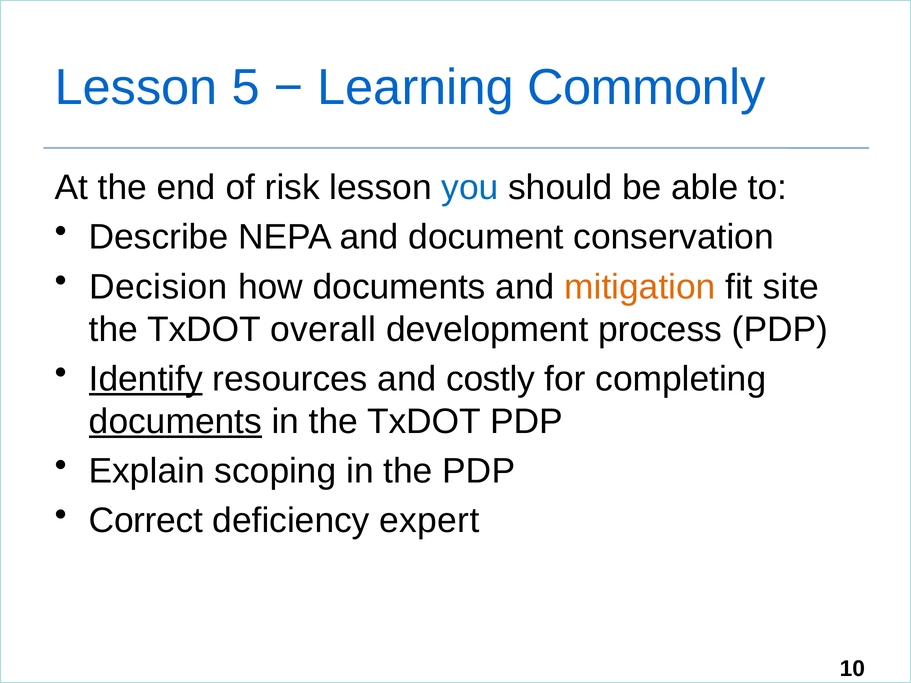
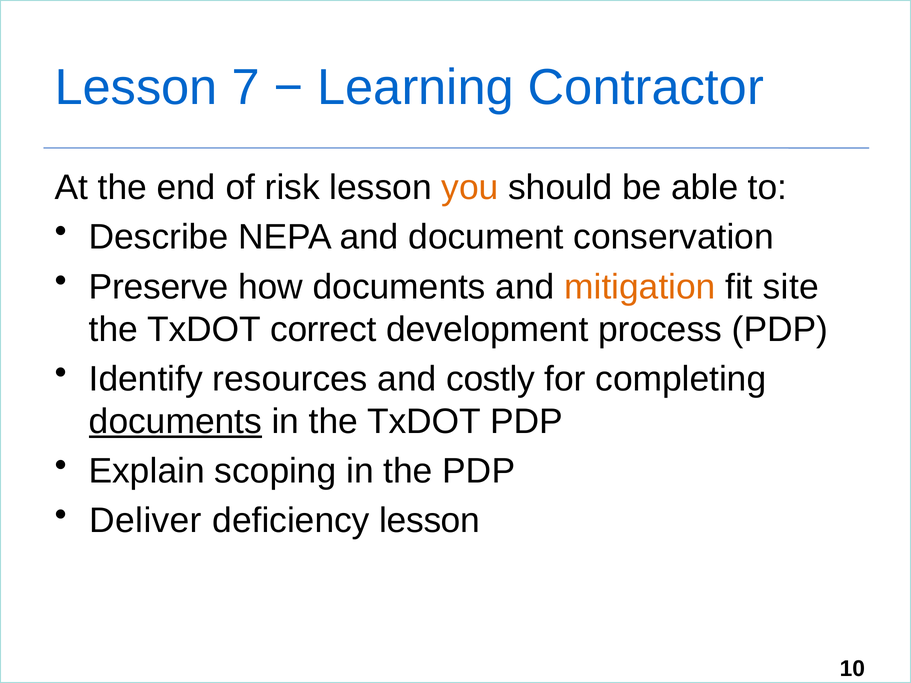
5: 5 -> 7
Commonly: Commonly -> Contractor
you colour: blue -> orange
Decision: Decision -> Preserve
overall: overall -> correct
Identify underline: present -> none
Correct: Correct -> Deliver
deficiency expert: expert -> lesson
